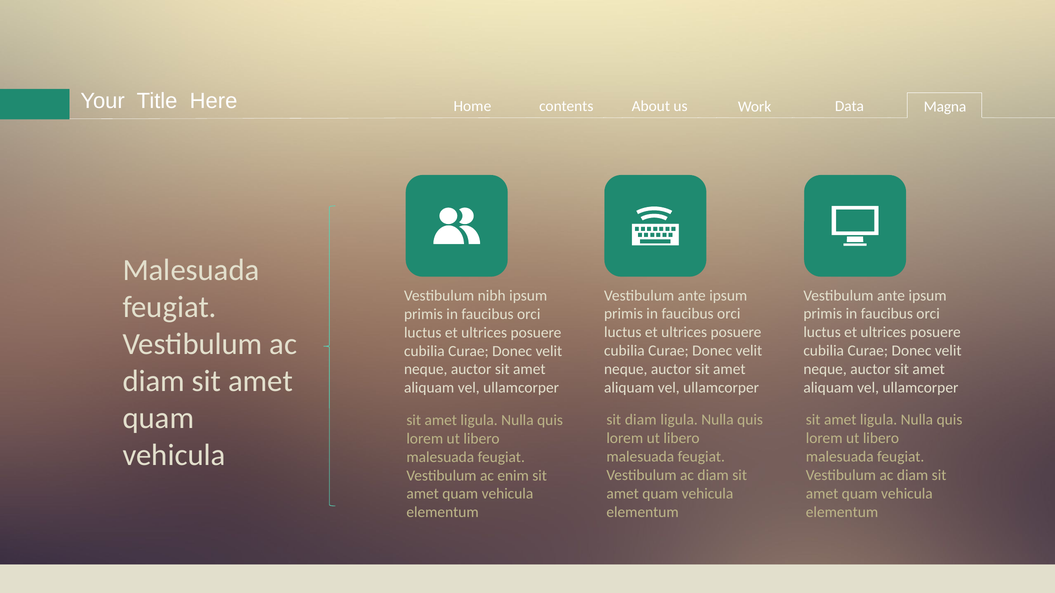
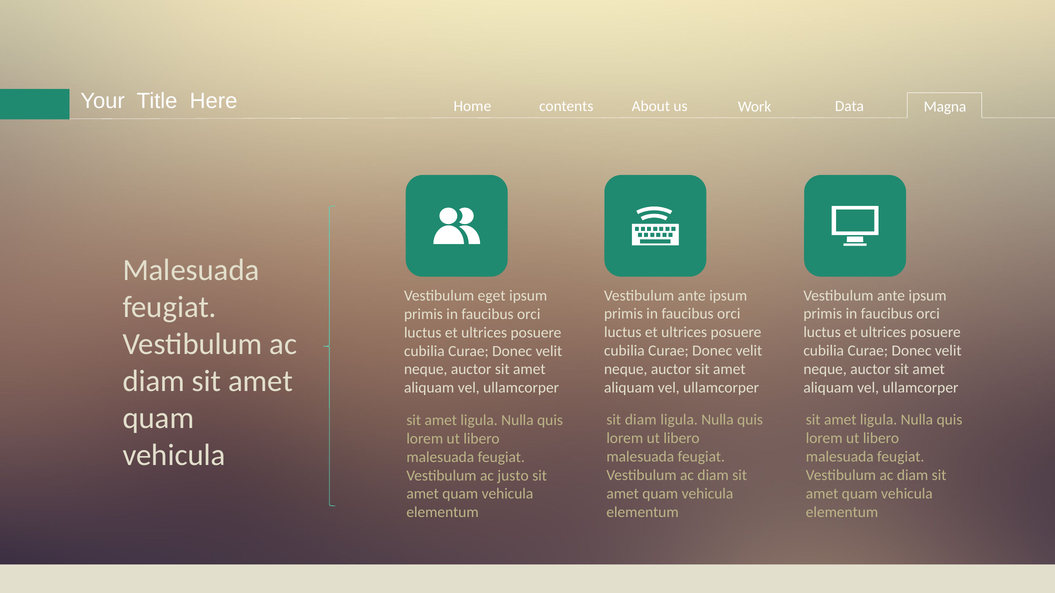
nibh: nibh -> eget
enim: enim -> justo
